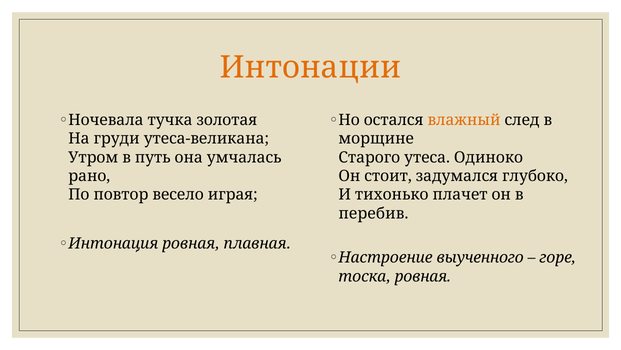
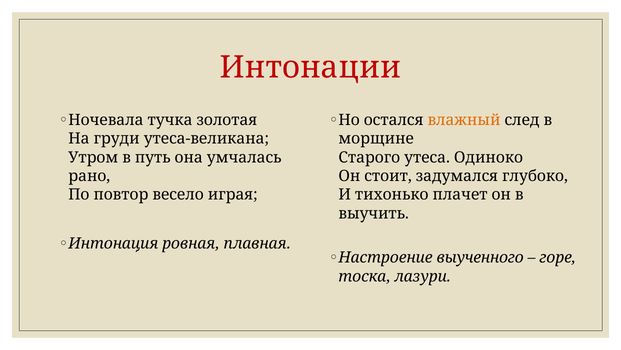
Интонации colour: orange -> red
перебив: перебив -> выучить
тоска ровная: ровная -> лазури
